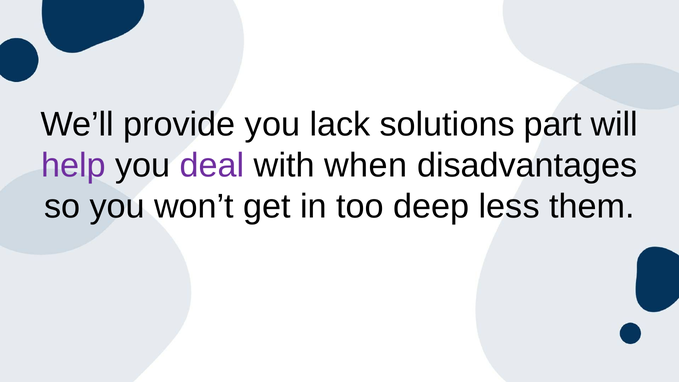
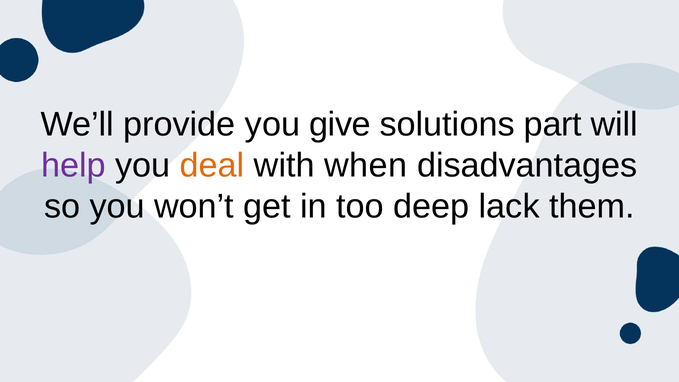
lack: lack -> give
deal colour: purple -> orange
less: less -> lack
